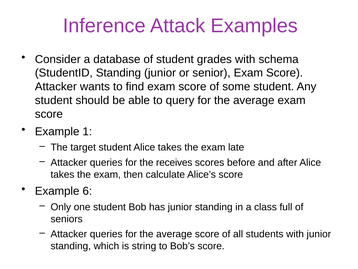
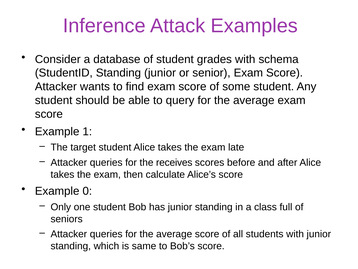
6: 6 -> 0
string: string -> same
